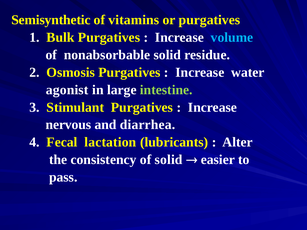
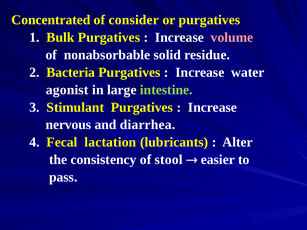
Semisynthetic: Semisynthetic -> Concentrated
vitamins: vitamins -> consider
volume colour: light blue -> pink
Osmosis: Osmosis -> Bacteria
of solid: solid -> stool
